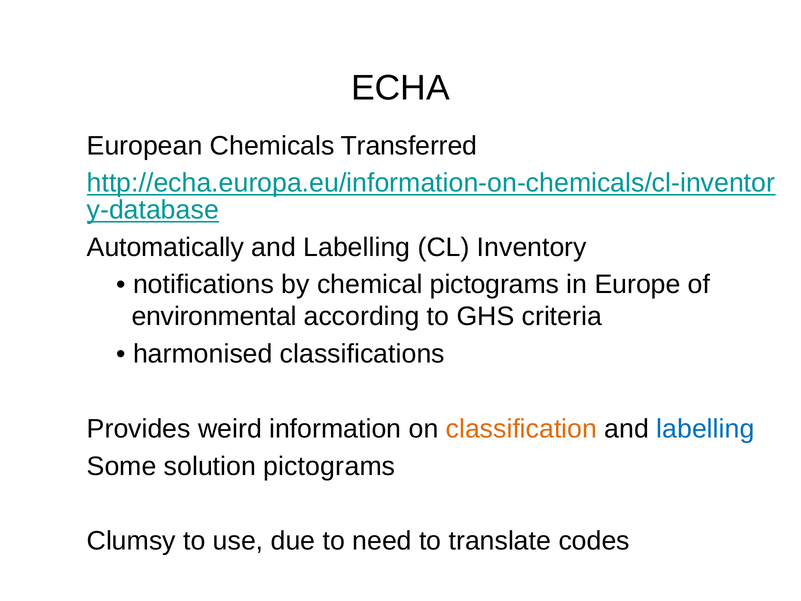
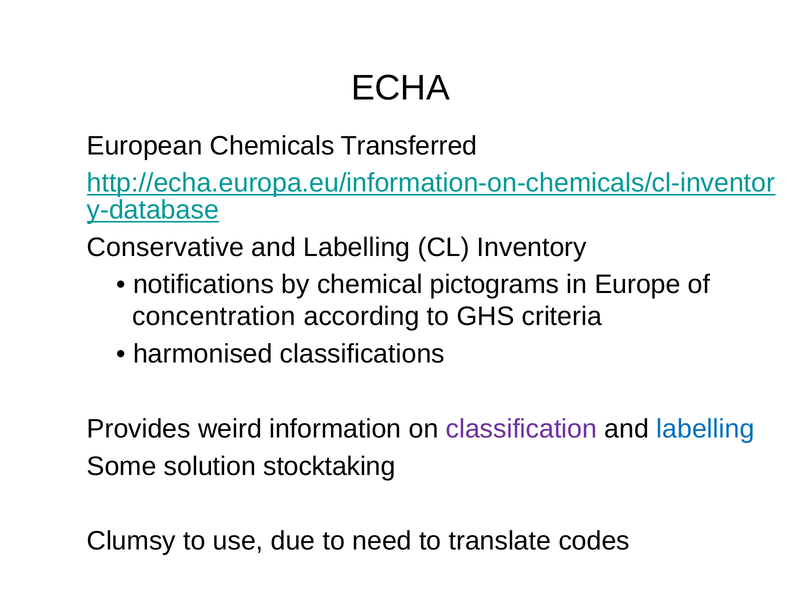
Automatically: Automatically -> Conservative
environmental: environmental -> concentration
classification colour: orange -> purple
solution pictograms: pictograms -> stocktaking
